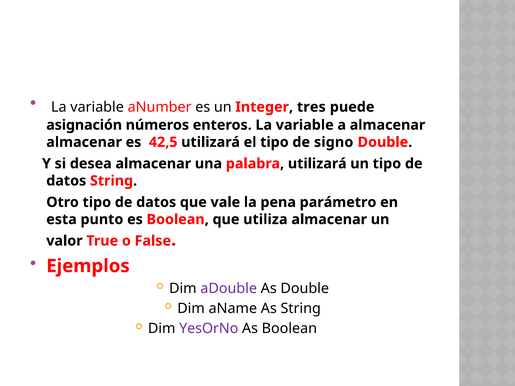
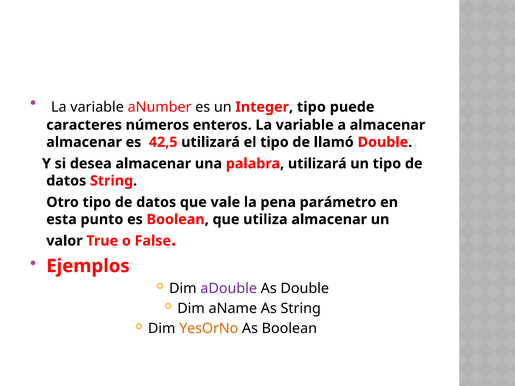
Integer tres: tres -> tipo
asignación: asignación -> caracteres
signo: signo -> llamó
YesOrNo colour: purple -> orange
